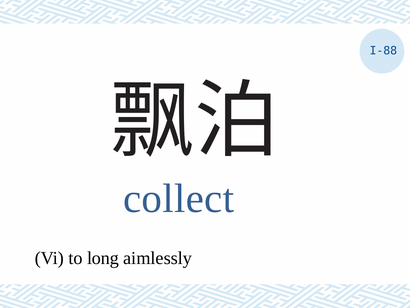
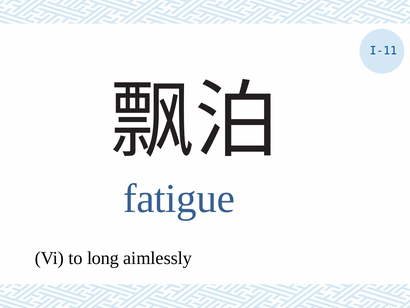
I-88: I-88 -> I-11
collect: collect -> fatigue
